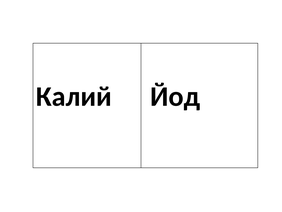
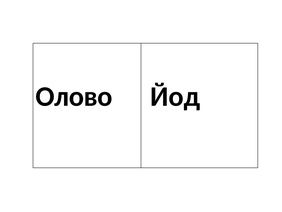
Калий: Калий -> Олово
